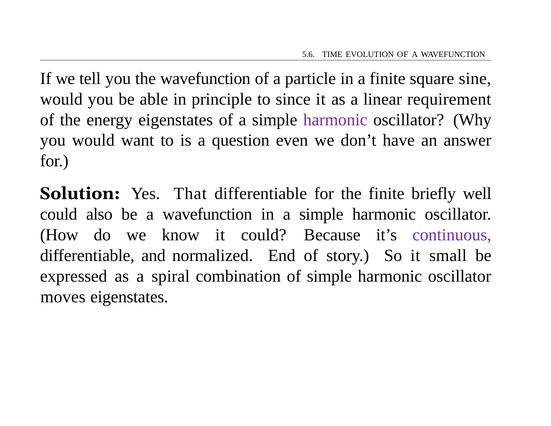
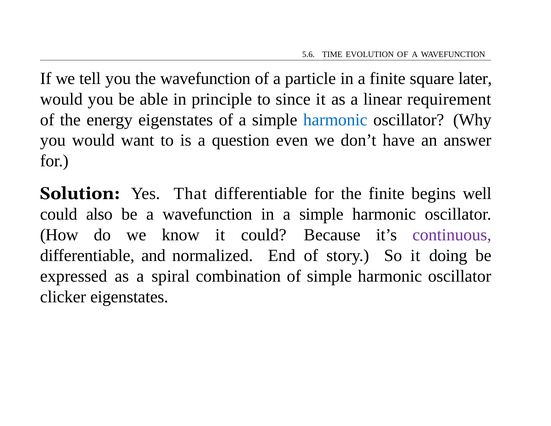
sine: sine -> later
harmonic at (335, 120) colour: purple -> blue
briefly: briefly -> begins
small: small -> doing
moves: moves -> clicker
